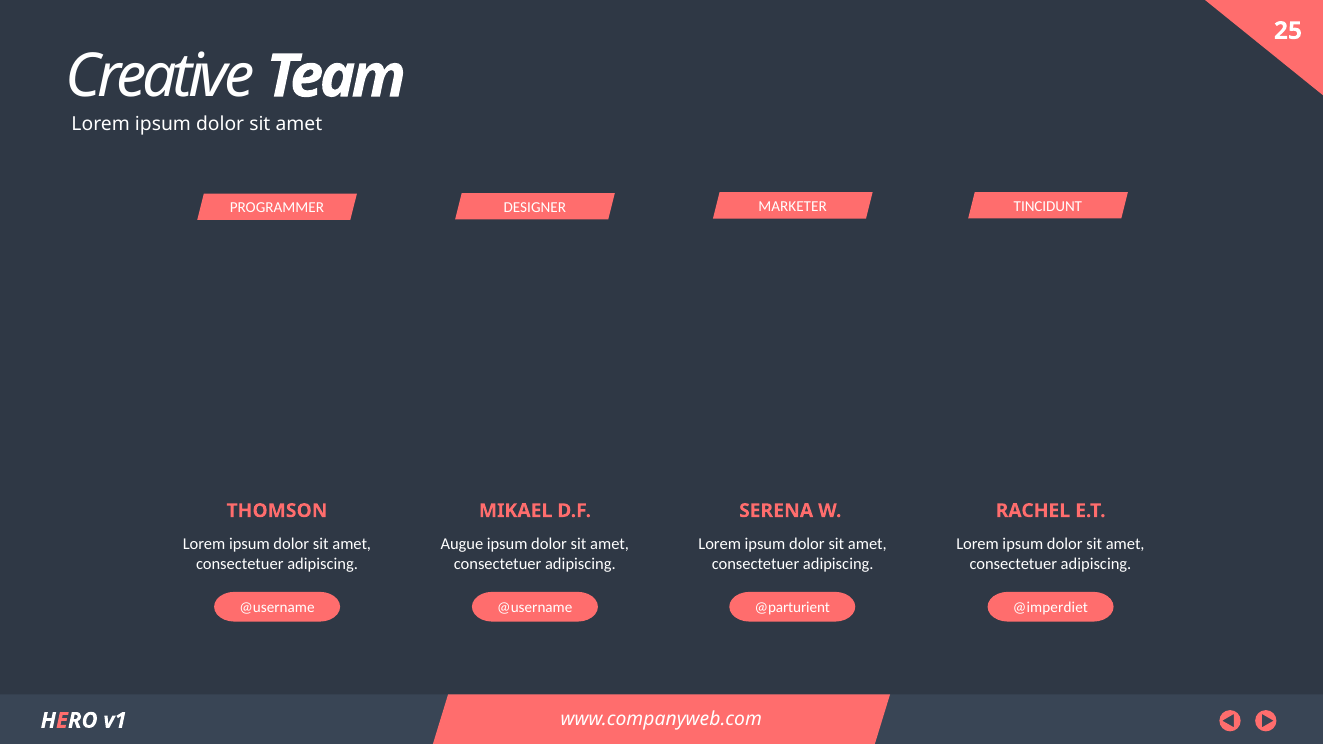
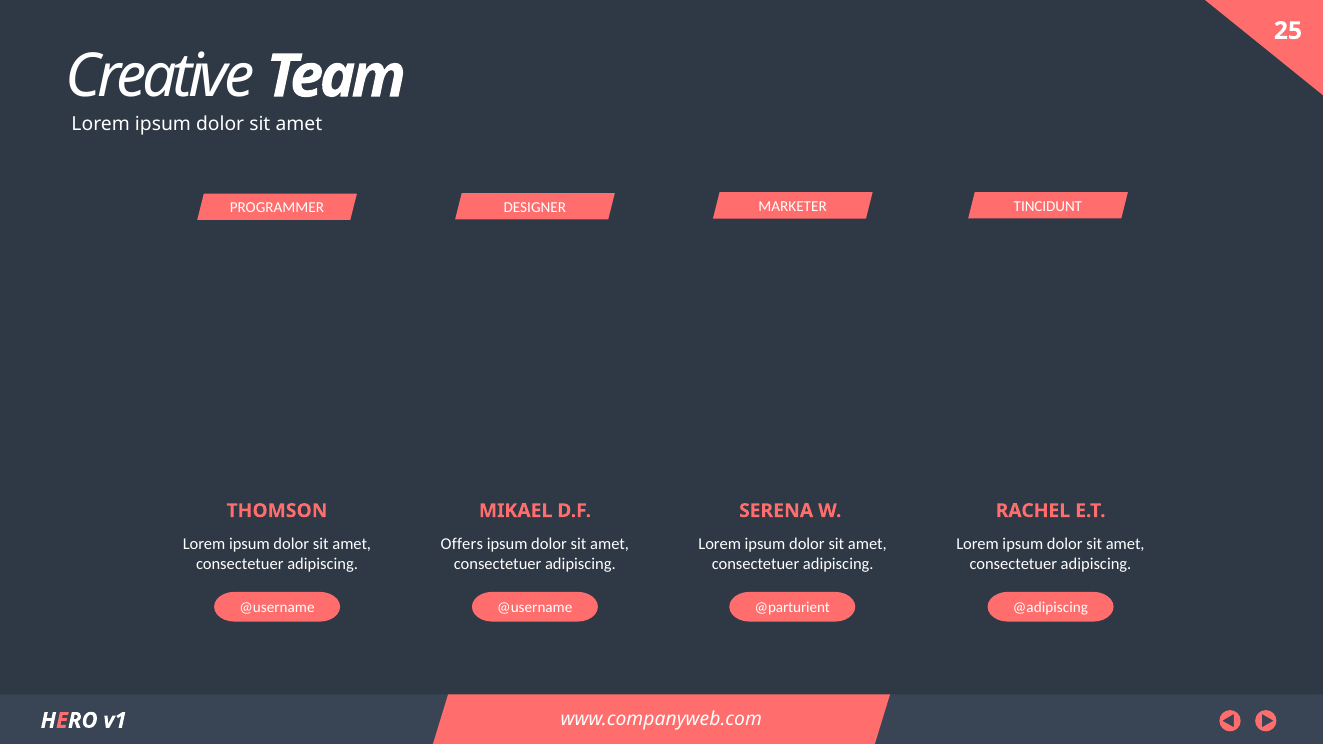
Augue: Augue -> Offers
@imperdiet: @imperdiet -> @adipiscing
